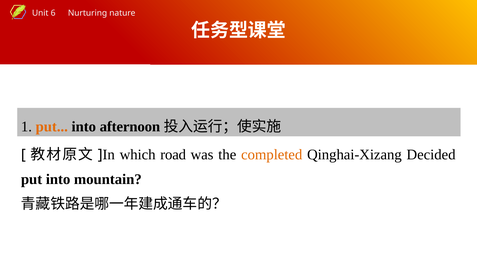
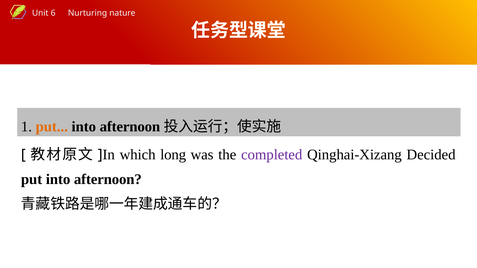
road: road -> long
completed colour: orange -> purple
mountain at (108, 179): mountain -> afternoon
